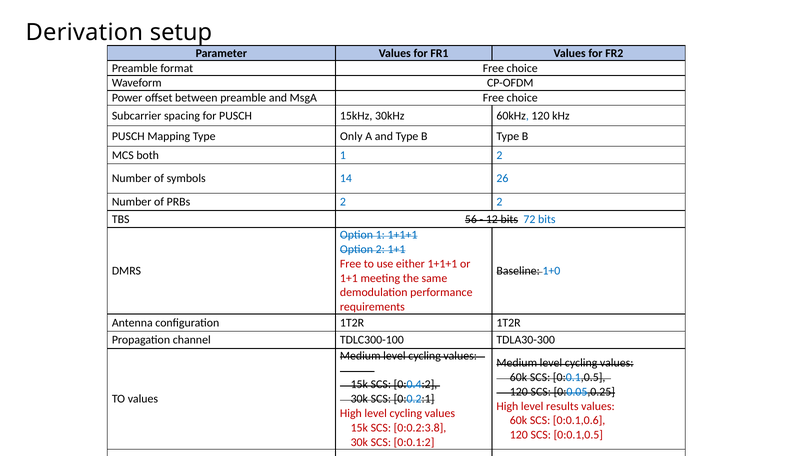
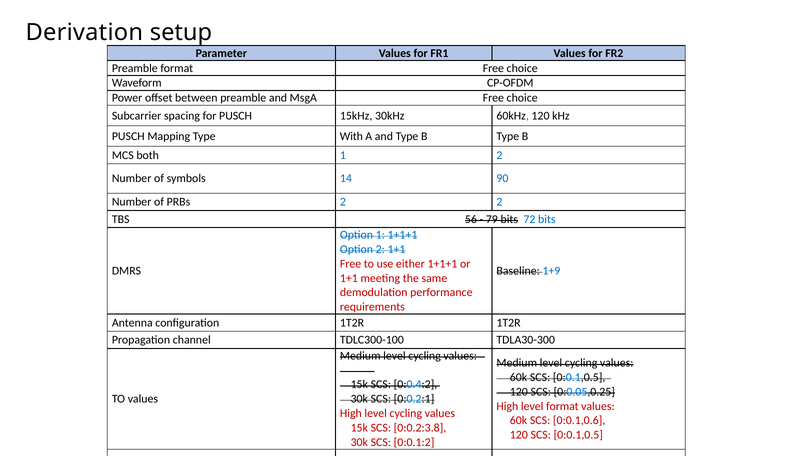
Only: Only -> With
26: 26 -> 90
12: 12 -> 79
1+0: 1+0 -> 1+9
level results: results -> format
